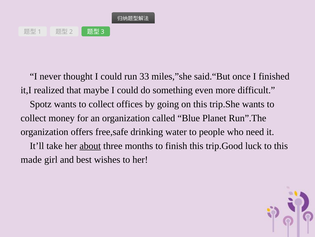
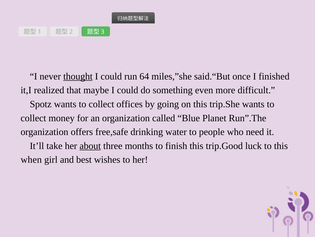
thought underline: none -> present
33: 33 -> 64
made: made -> when
